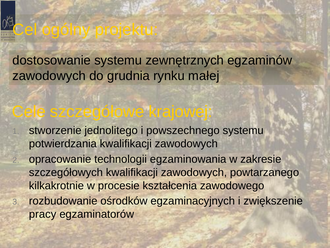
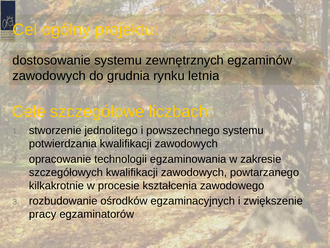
małej: małej -> letnia
krajowej: krajowej -> liczbach
